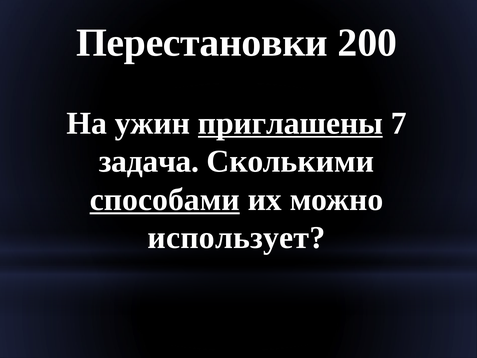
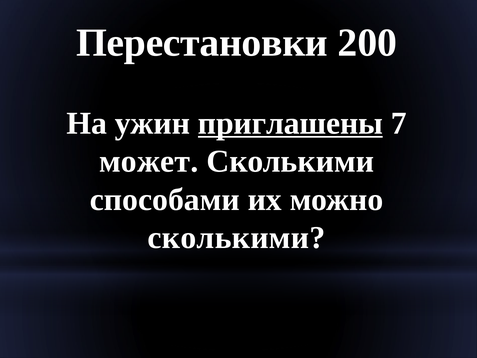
задача: задача -> может
способами underline: present -> none
использует at (236, 238): использует -> сколькими
